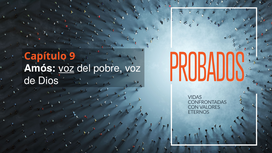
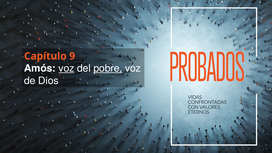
pobre underline: none -> present
